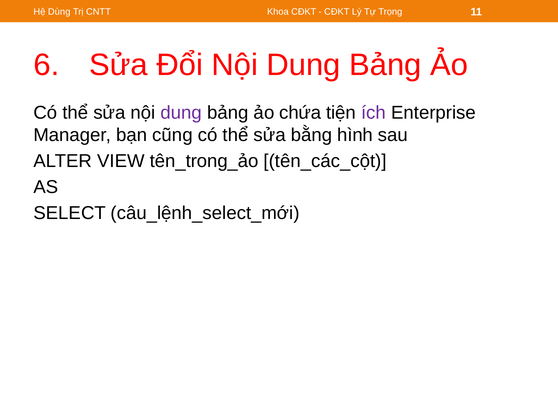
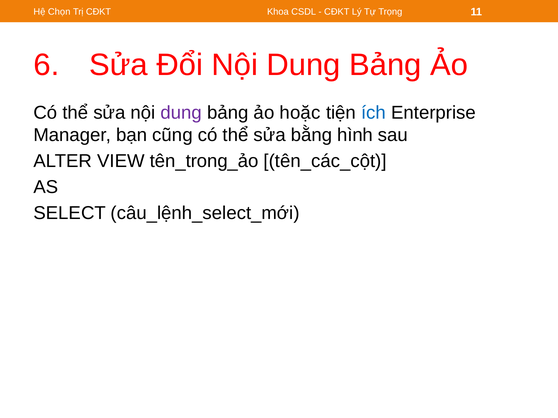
Dùng: Dùng -> Chọn
Trị CNTT: CNTT -> CĐKT
Khoa CĐKT: CĐKT -> CSDL
chứa: chứa -> hoặc
ích colour: purple -> blue
